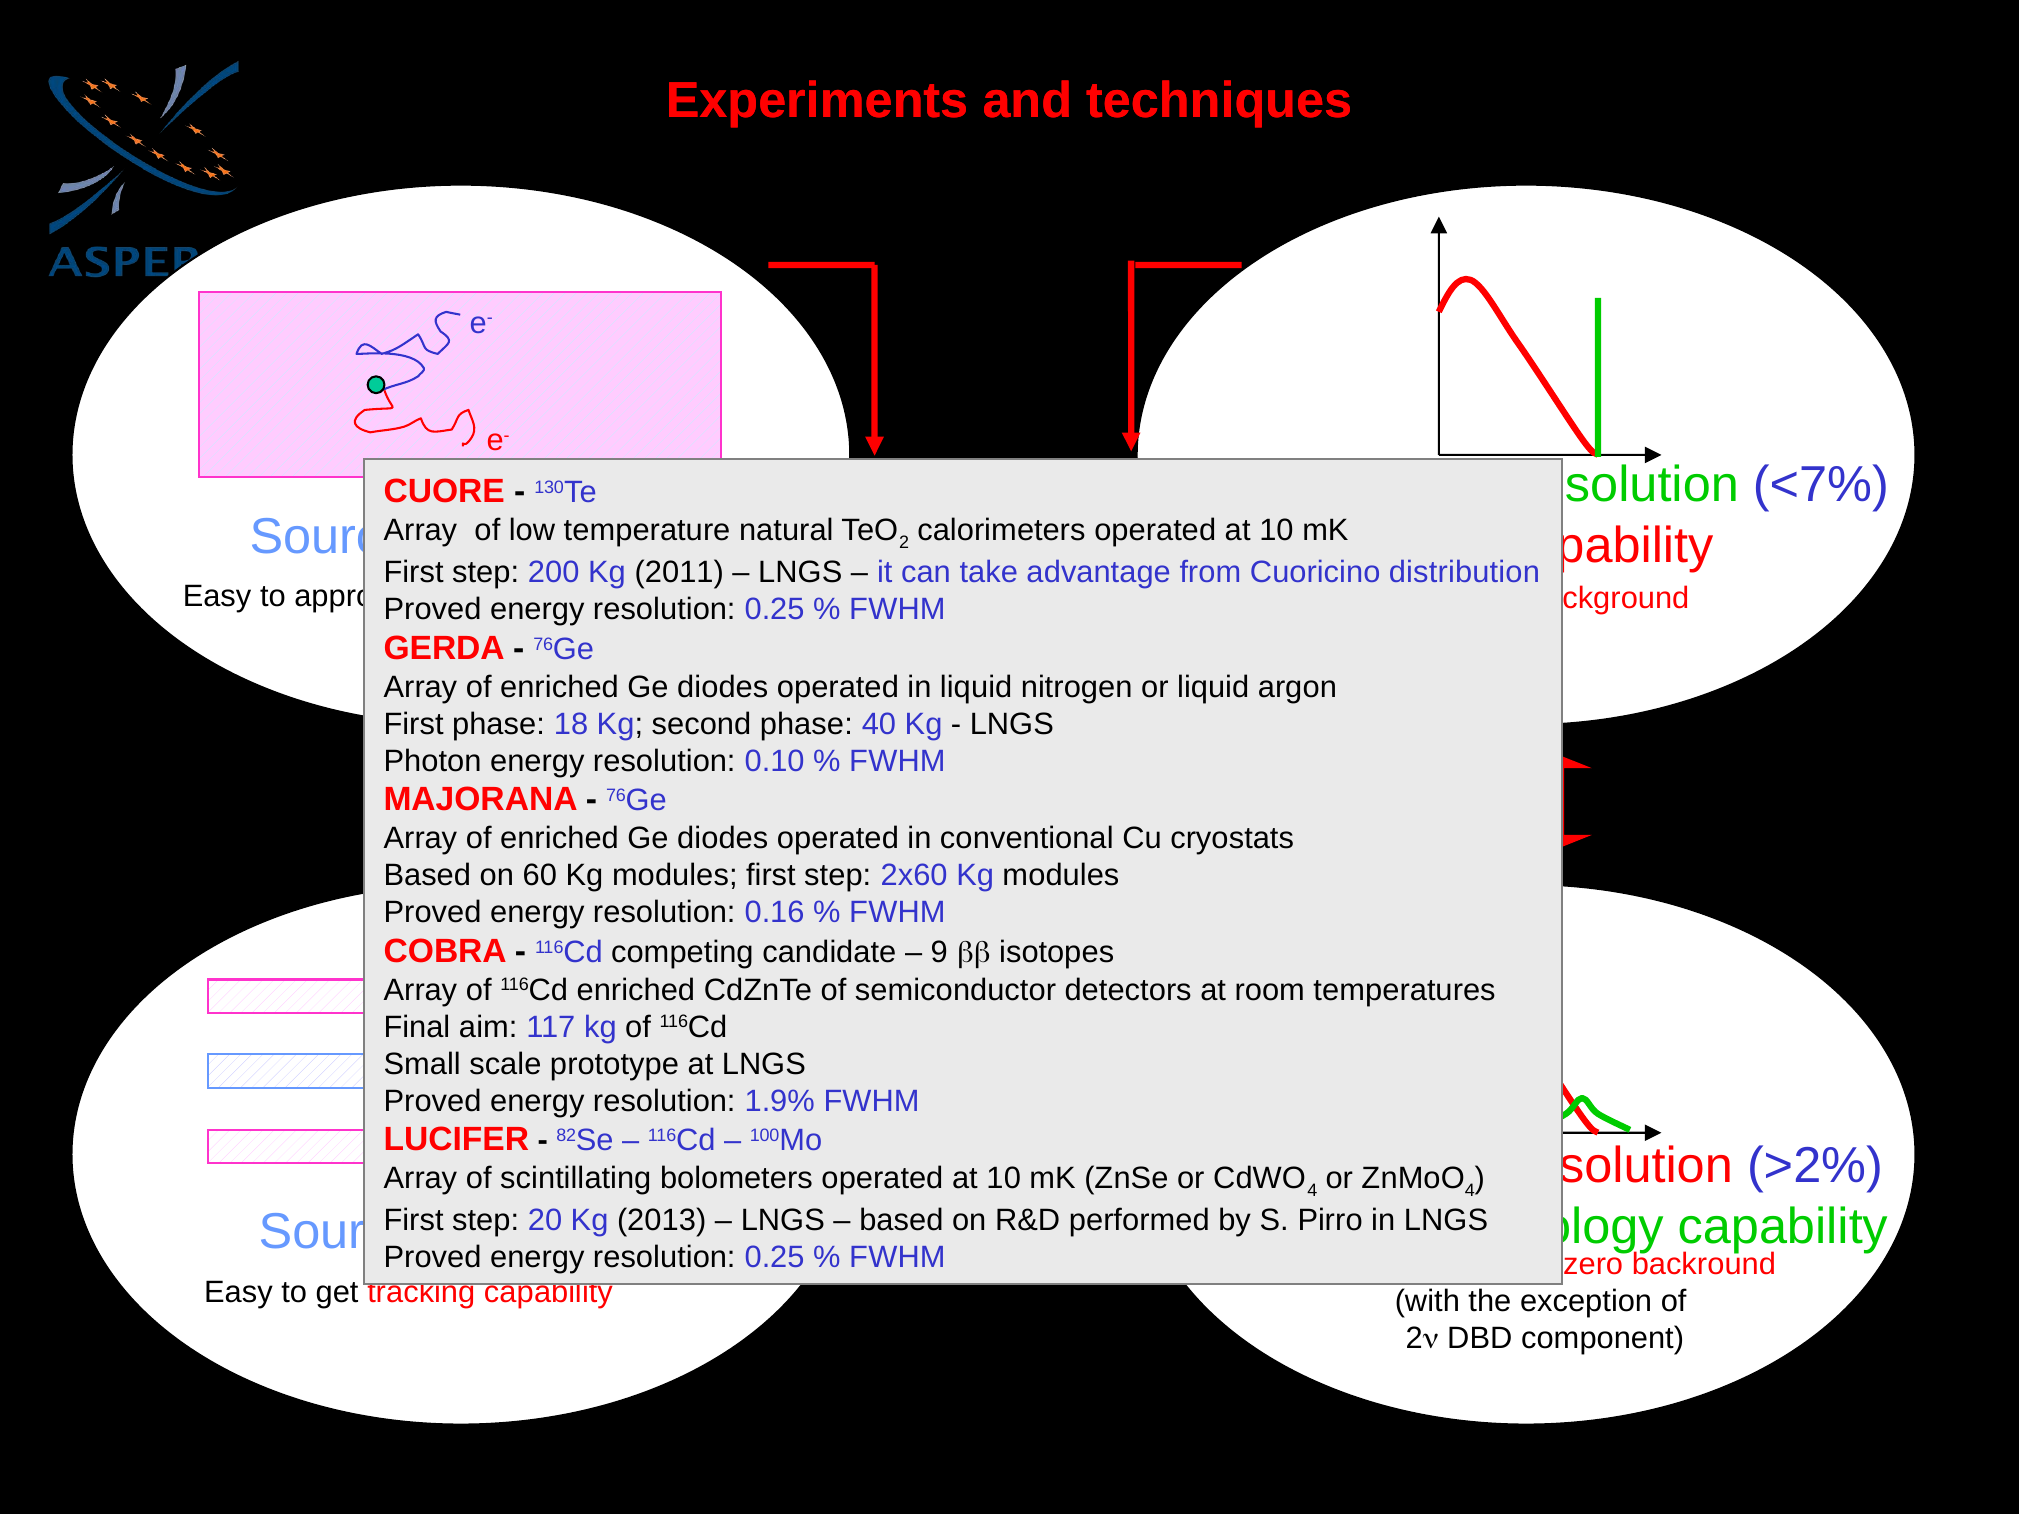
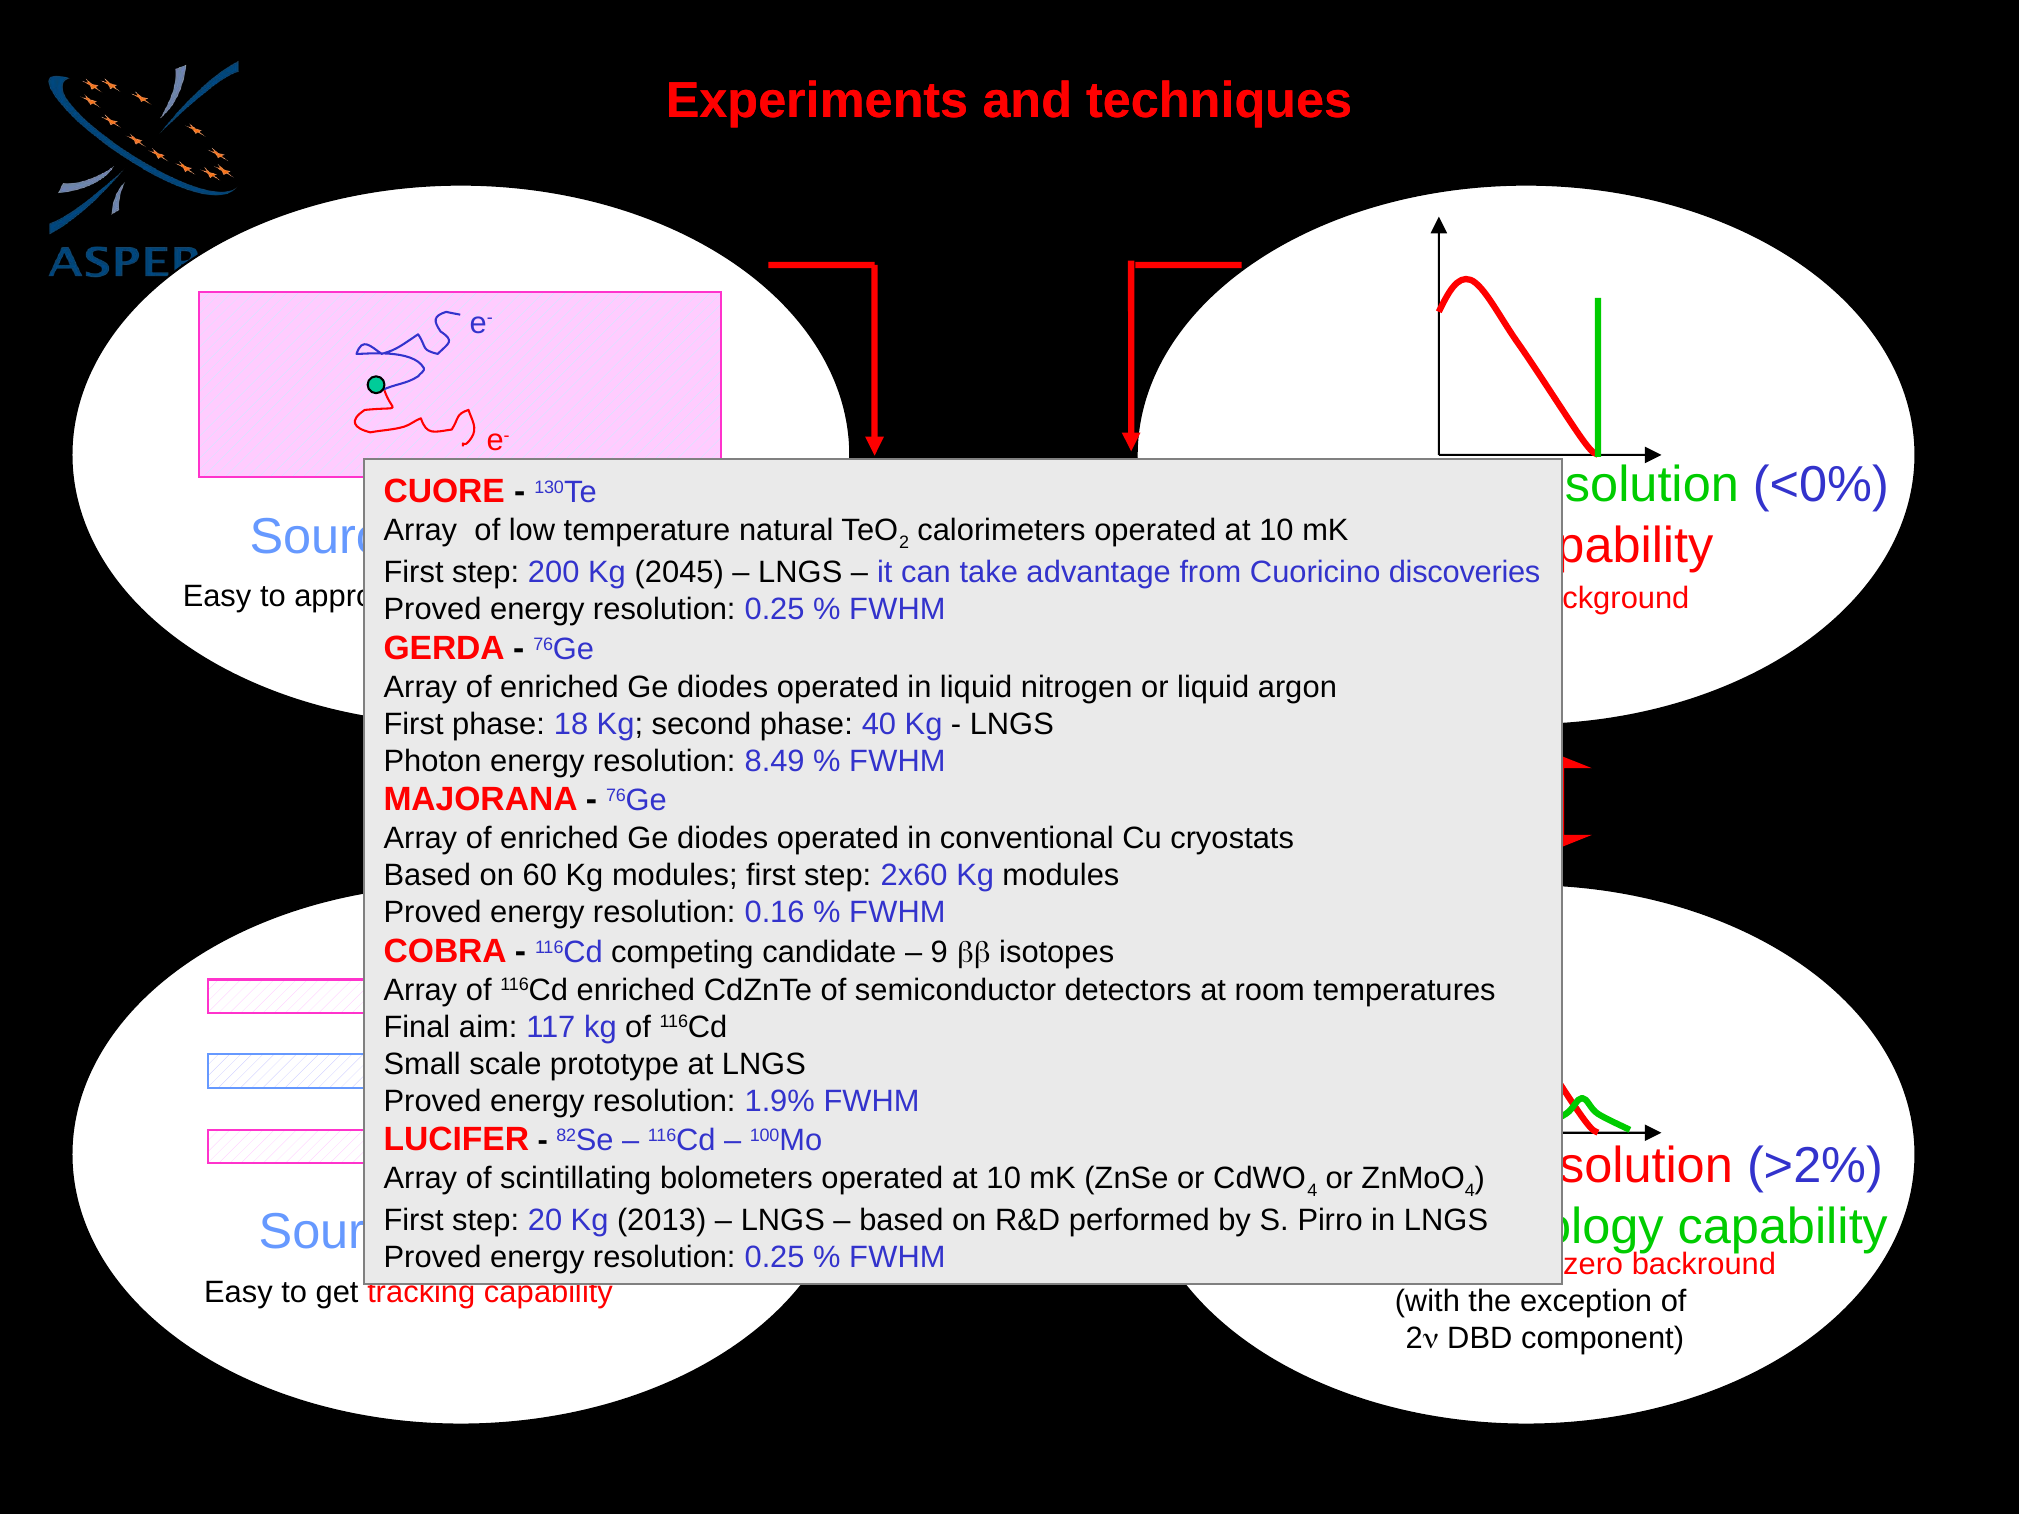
<7%: <7% -> <0%
2011: 2011 -> 2045
distribution: distribution -> discoveries
0.10: 0.10 -> 8.49
